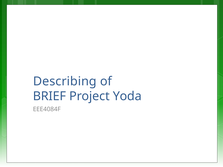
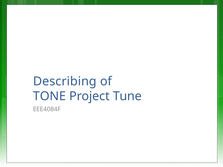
BRIEF: BRIEF -> TONE
Yoda: Yoda -> Tune
